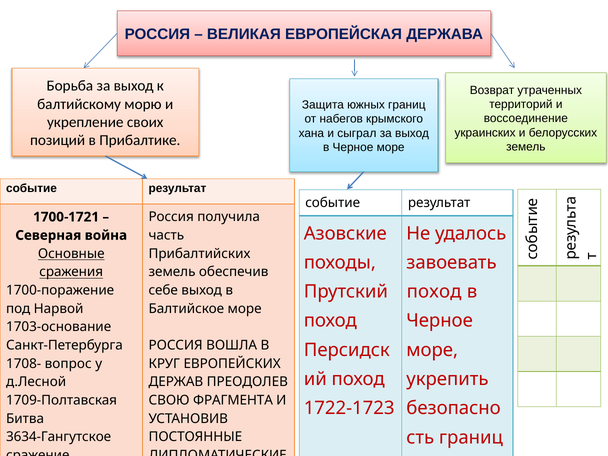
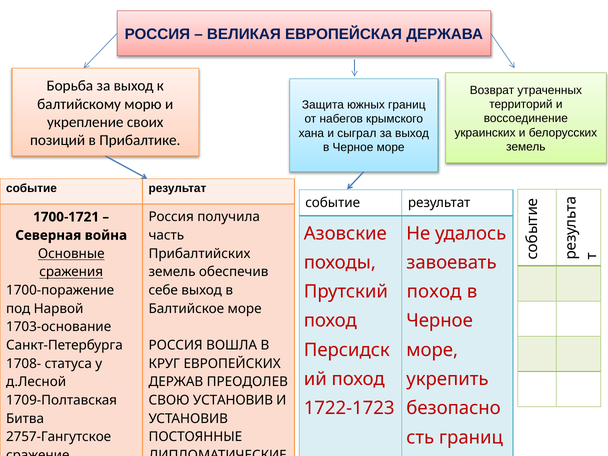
вопрос: вопрос -> статуса
СВОЮ ФРАГМЕНТА: ФРАГМЕНТА -> УСТАНОВИВ
3634-Гангутское: 3634-Гангутское -> 2757-Гангутское
